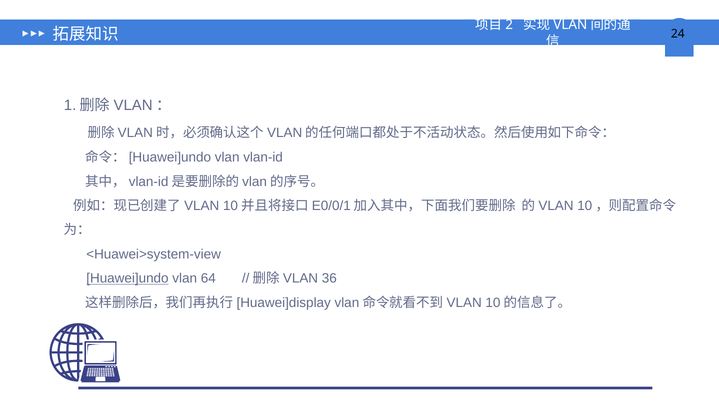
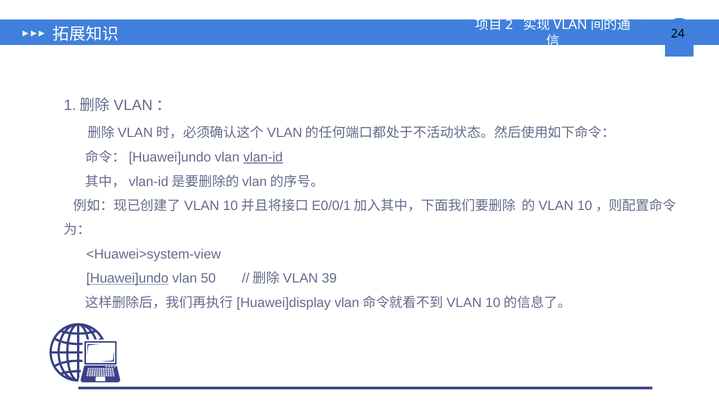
vlan-id underline: none -> present
64: 64 -> 50
36: 36 -> 39
